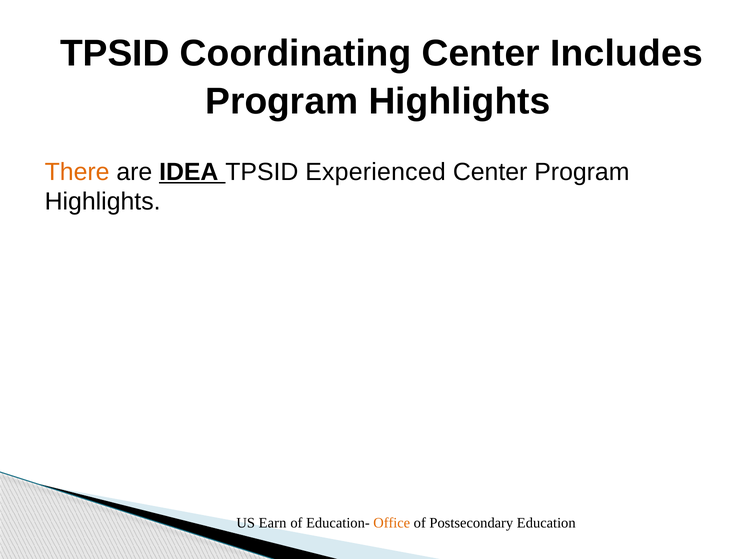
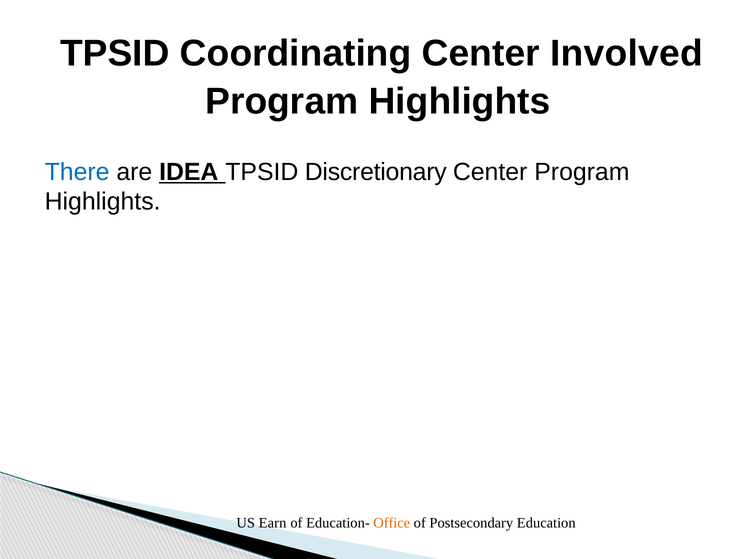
Includes: Includes -> Involved
There colour: orange -> blue
Experienced: Experienced -> Discretionary
